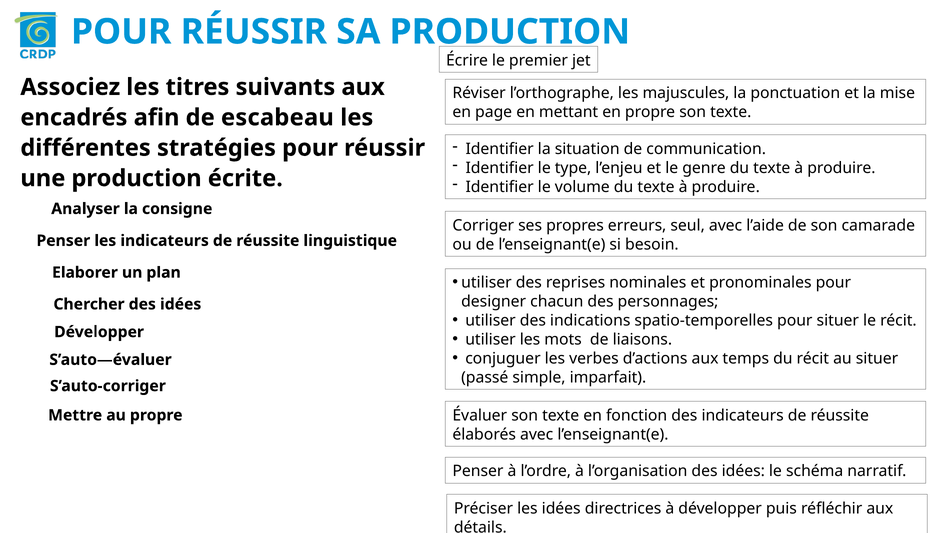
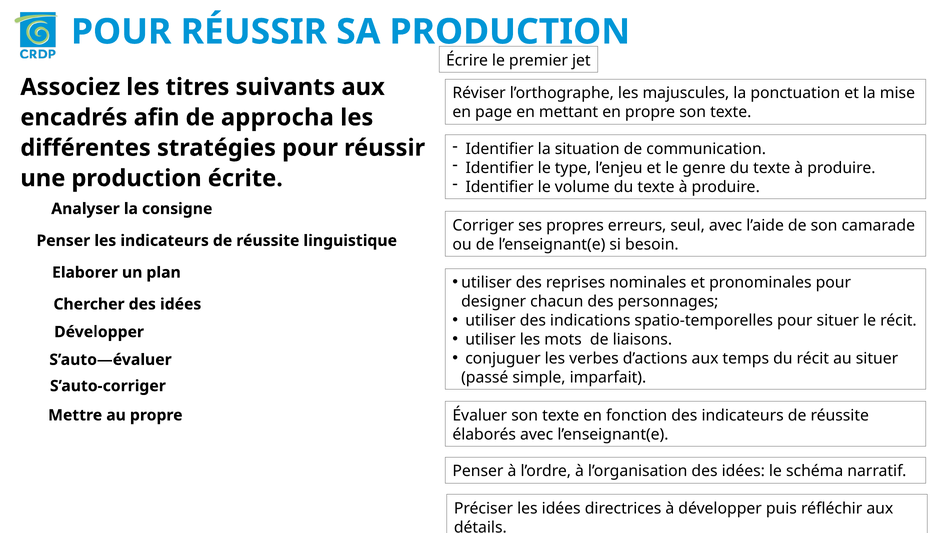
escabeau: escabeau -> approcha
